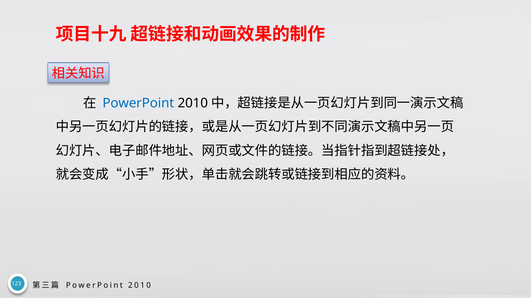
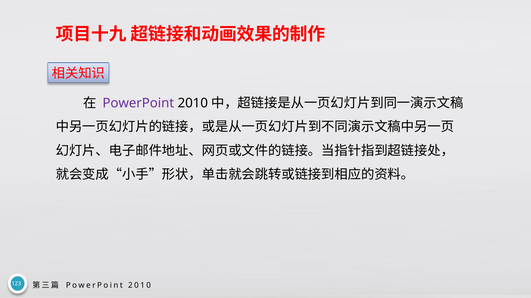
PowerPoint at (138, 103) colour: blue -> purple
